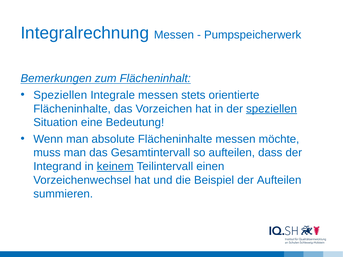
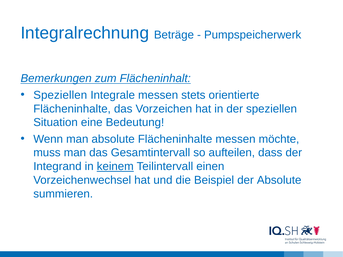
Integralrechnung Messen: Messen -> Beträge
speziellen at (272, 109) underline: present -> none
der Aufteilen: Aufteilen -> Absolute
